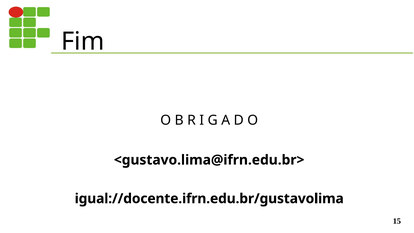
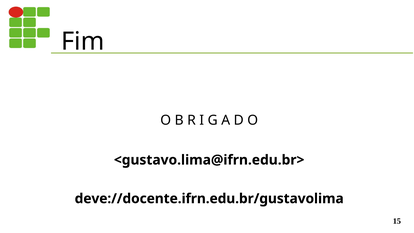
igual://docente.ifrn.edu.br/gustavolima: igual://docente.ifrn.edu.br/gustavolima -> deve://docente.ifrn.edu.br/gustavolima
